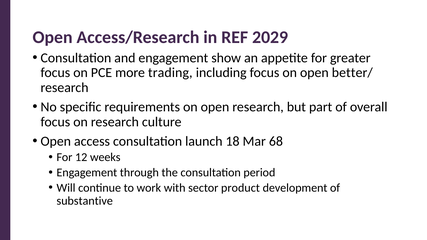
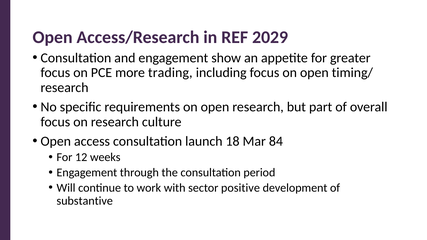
better/: better/ -> timing/
68: 68 -> 84
product: product -> positive
